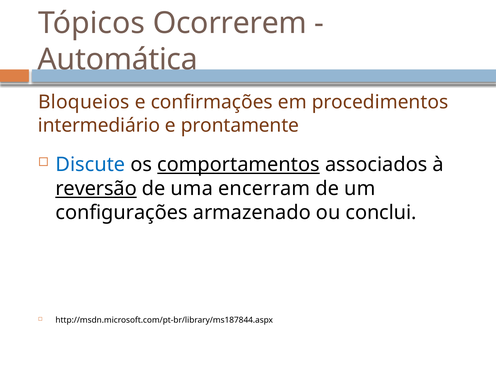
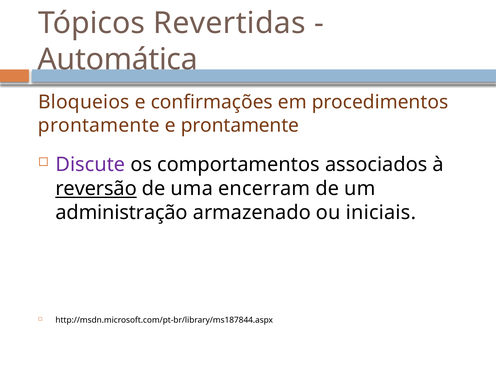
Ocorrerem: Ocorrerem -> Revertidas
intermediário at (99, 125): intermediário -> prontamente
Discute colour: blue -> purple
comportamentos underline: present -> none
configurações: configurações -> administração
conclui: conclui -> iniciais
